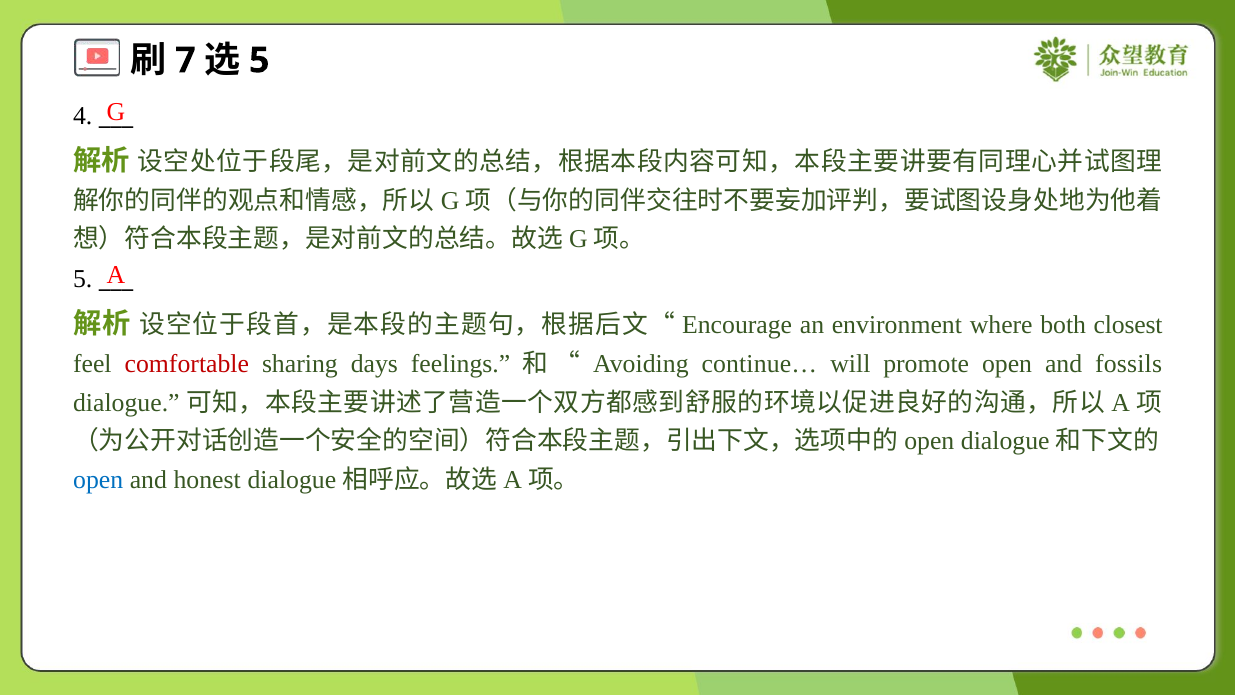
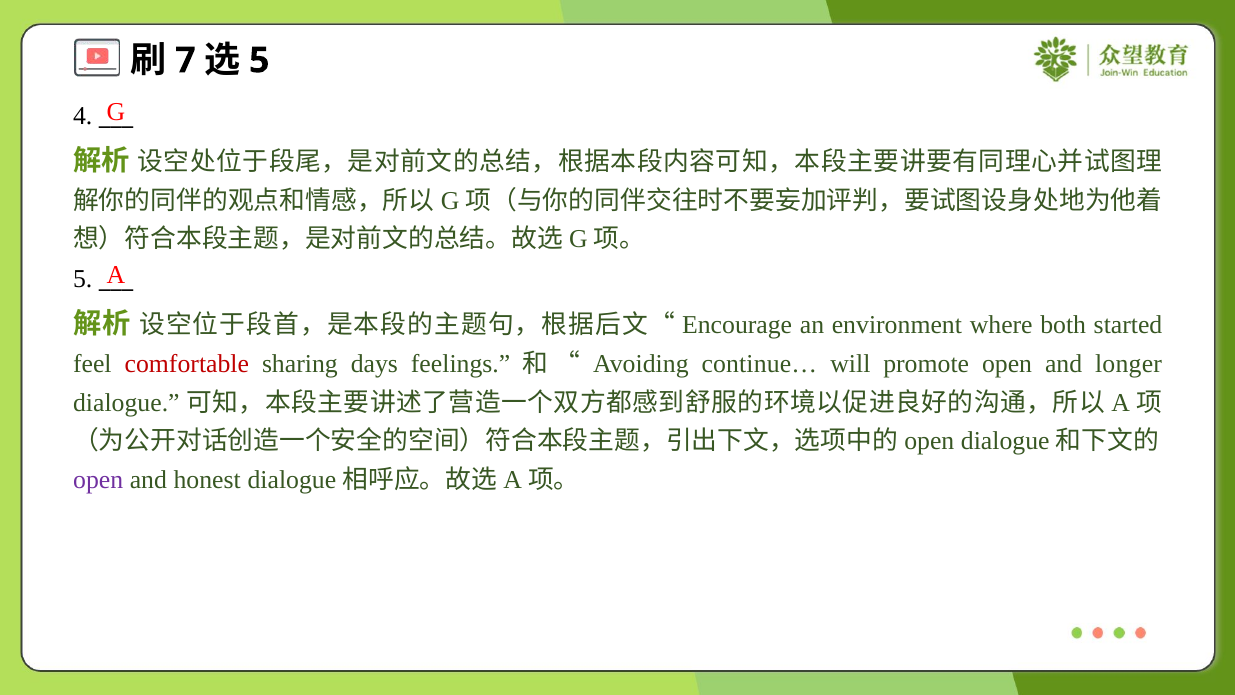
closest: closest -> started
fossils: fossils -> longer
open at (98, 480) colour: blue -> purple
